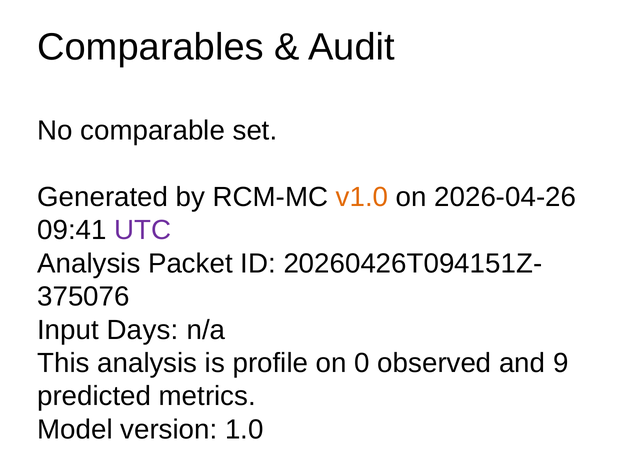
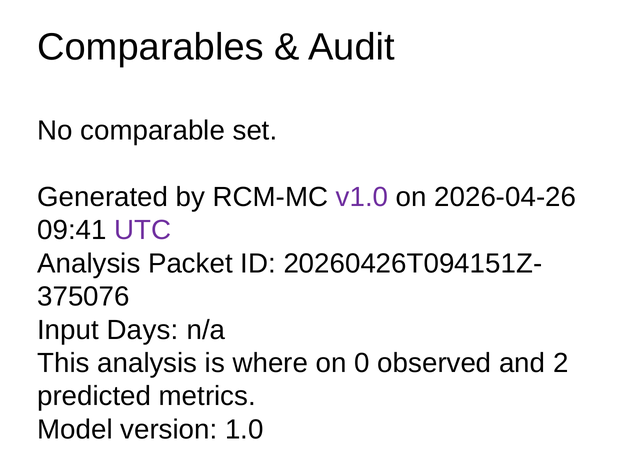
v1.0 colour: orange -> purple
profile: profile -> where
9: 9 -> 2
